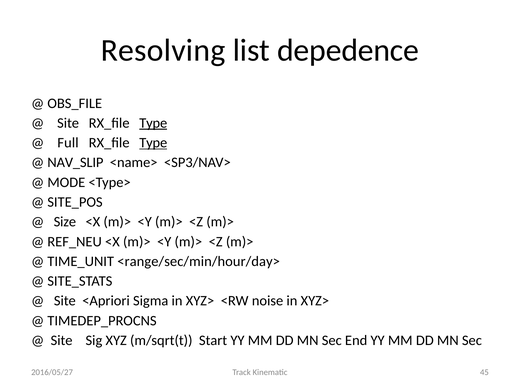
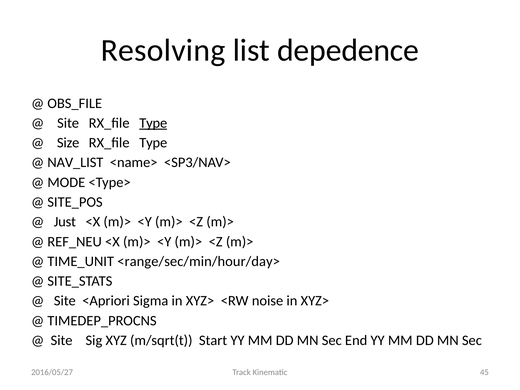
Full: Full -> Size
Type at (153, 143) underline: present -> none
NAV_SLIP: NAV_SLIP -> NAV_LIST
Size: Size -> Just
